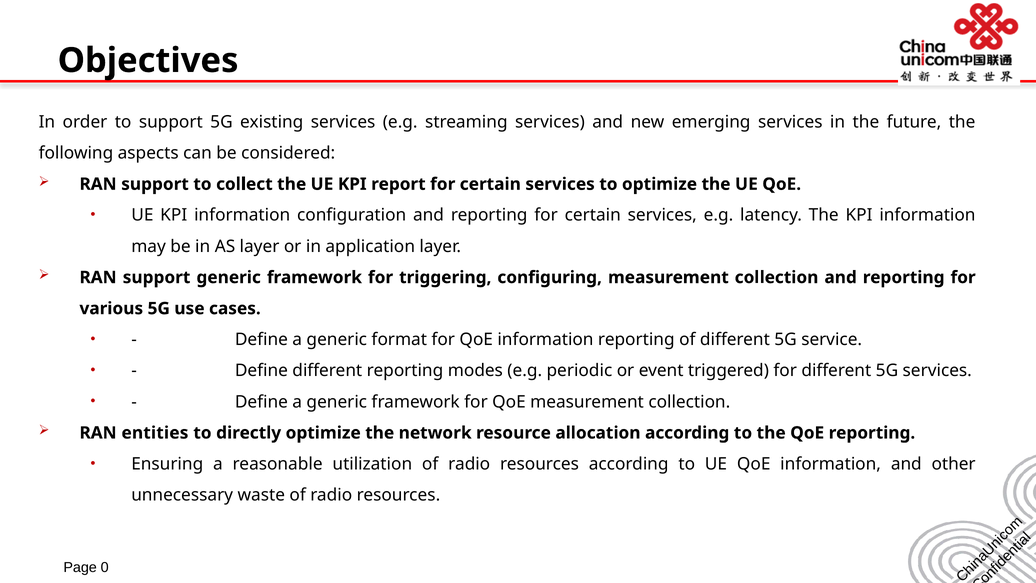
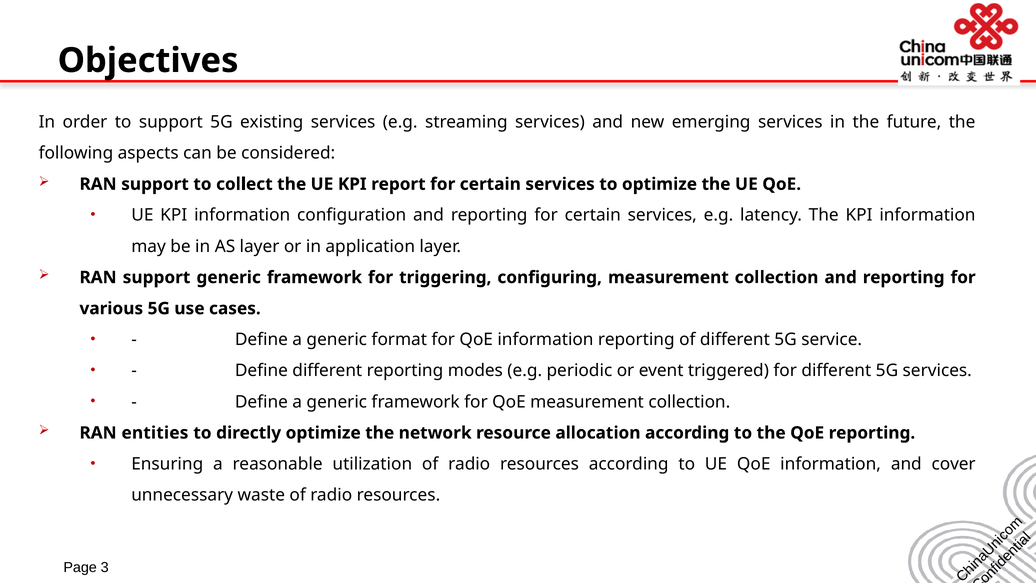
other: other -> cover
0: 0 -> 3
